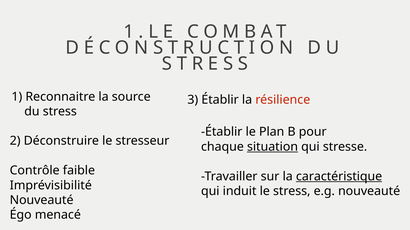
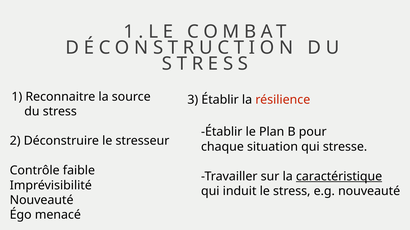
situation underline: present -> none
